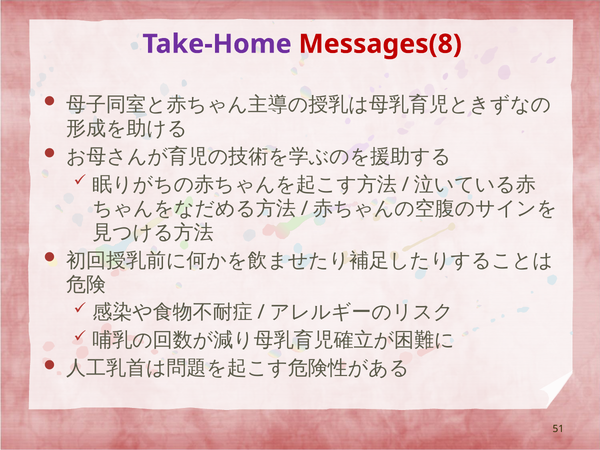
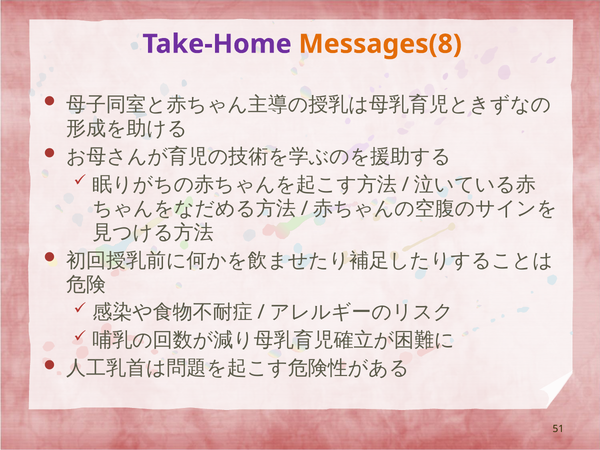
Messages(8 colour: red -> orange
